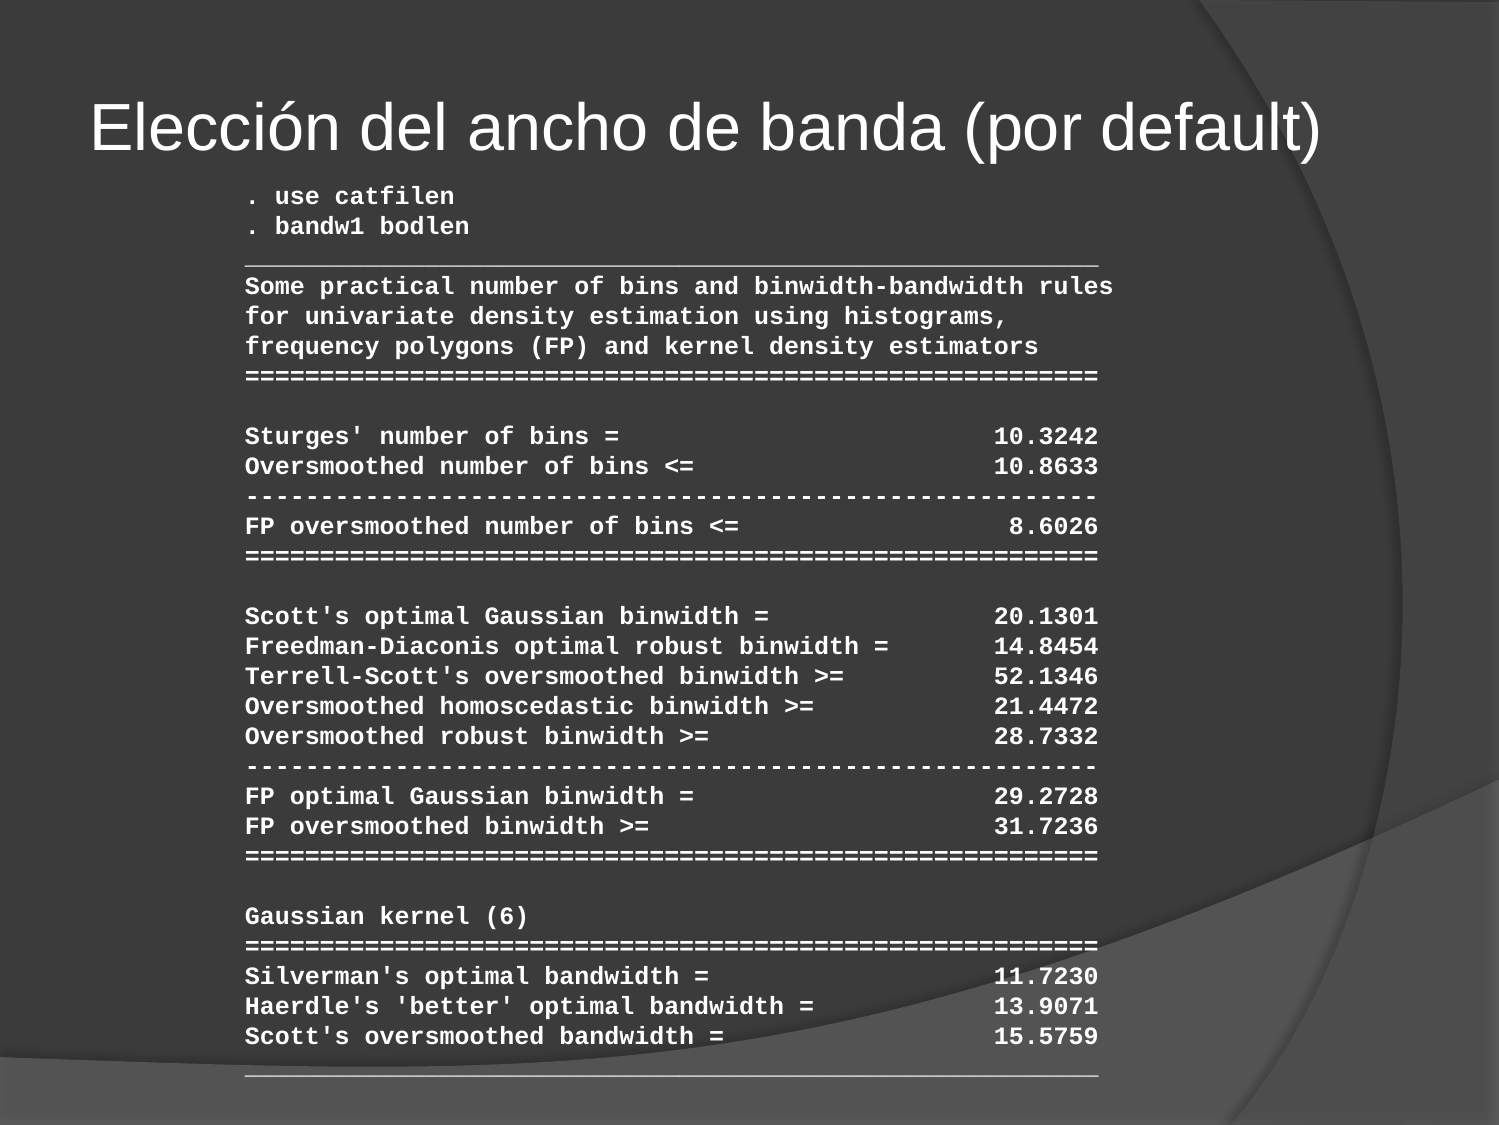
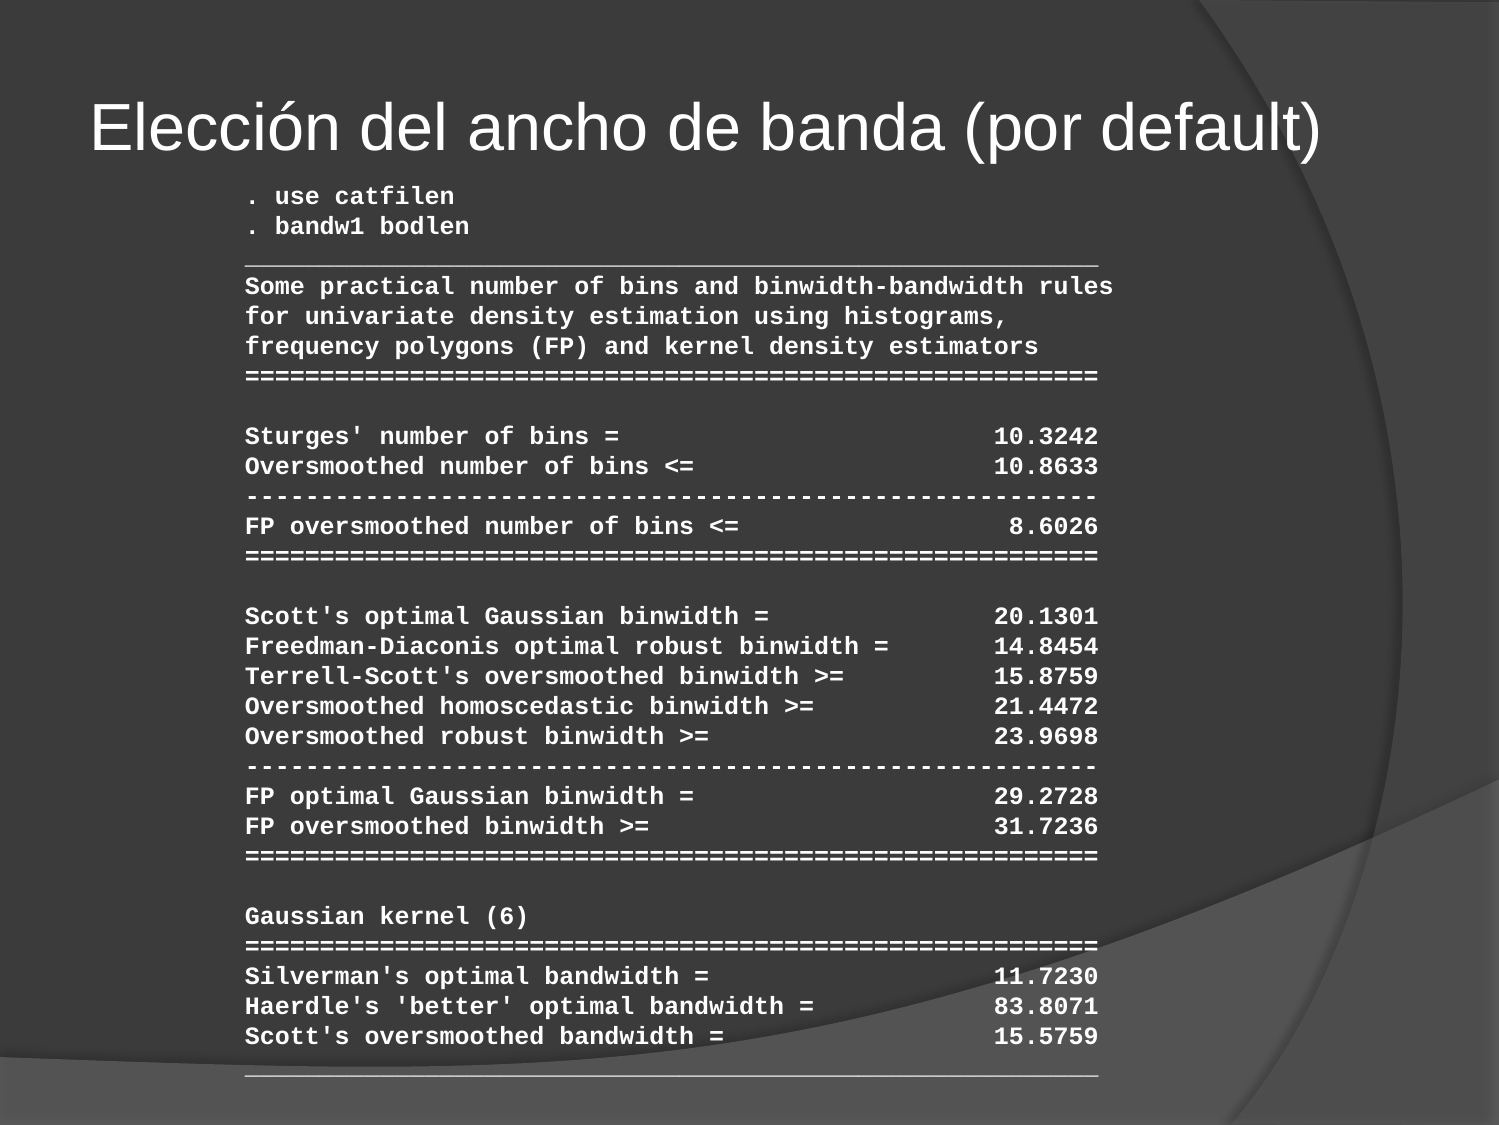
52.1346: 52.1346 -> 15.8759
28.7332: 28.7332 -> 23.9698
13.9071: 13.9071 -> 83.8071
